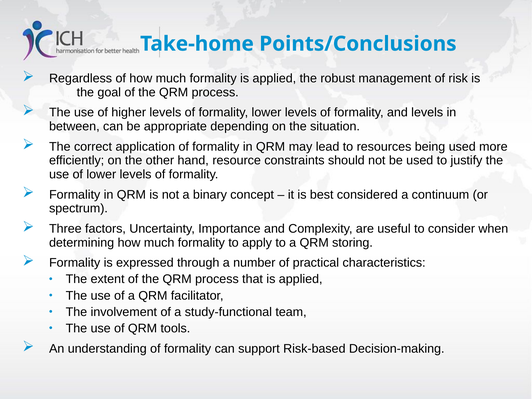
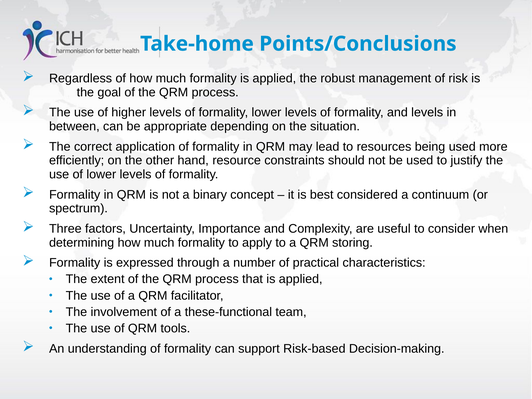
study-functional: study-functional -> these-functional
